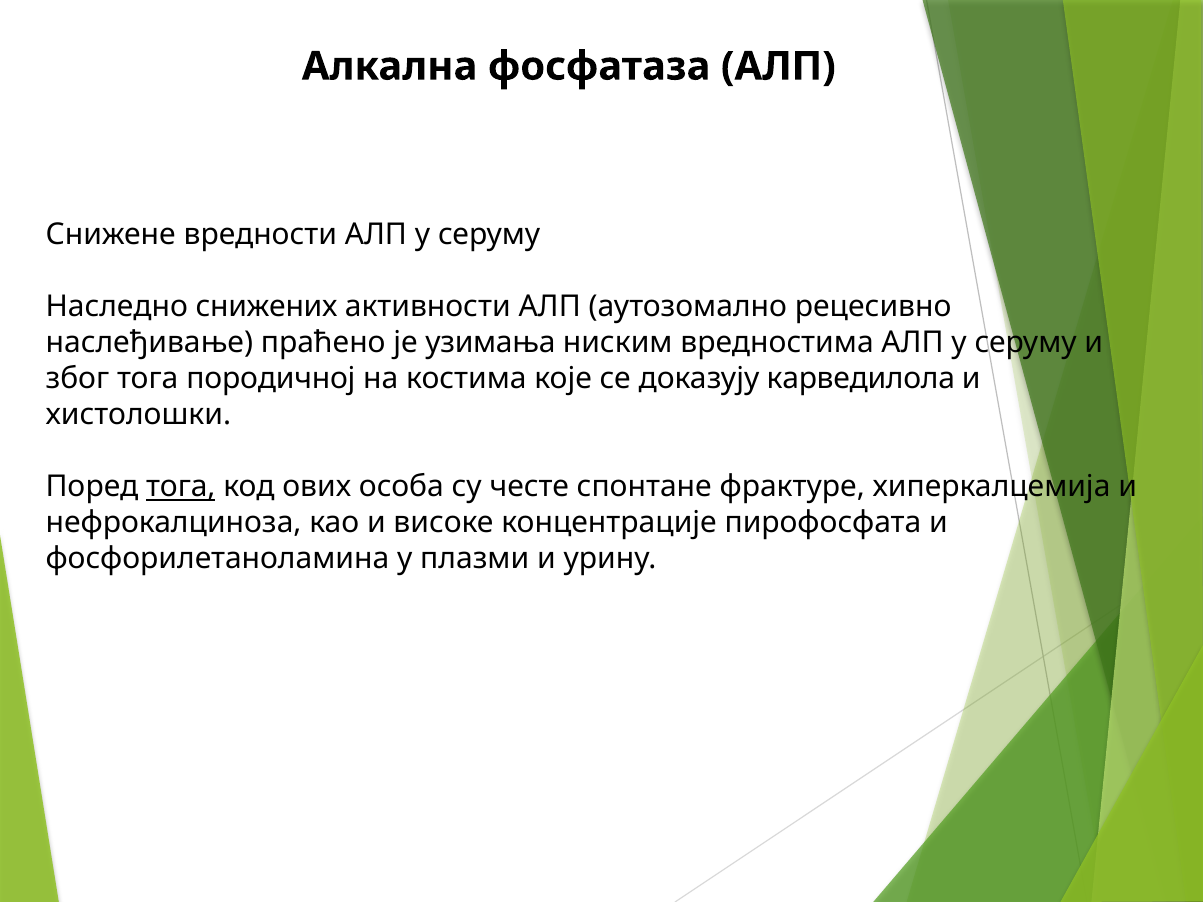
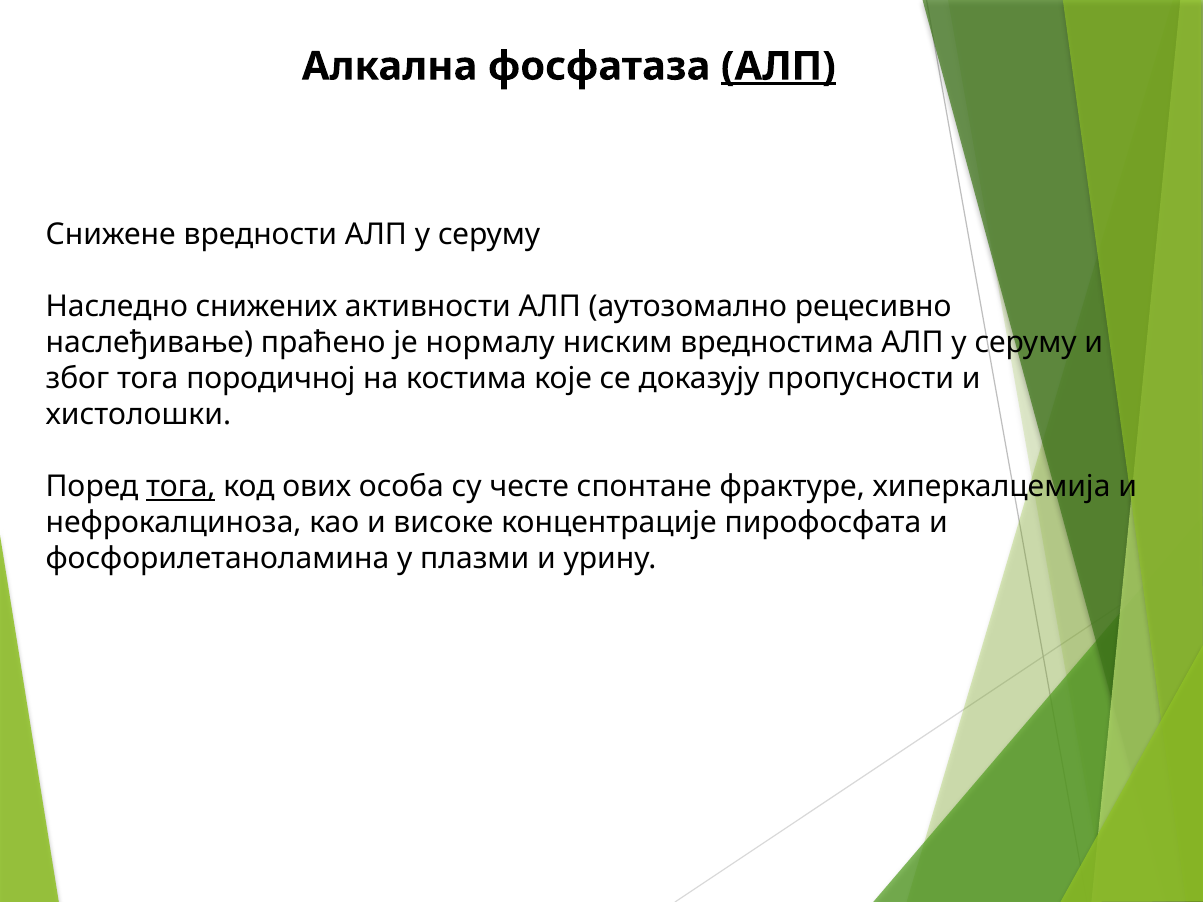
АЛП at (778, 66) underline: none -> present
узимања: узимања -> нормалу
карведилола: карведилола -> пропусности
